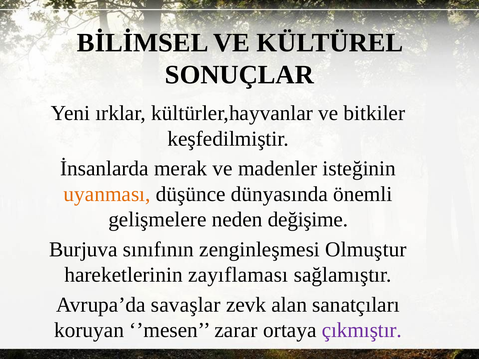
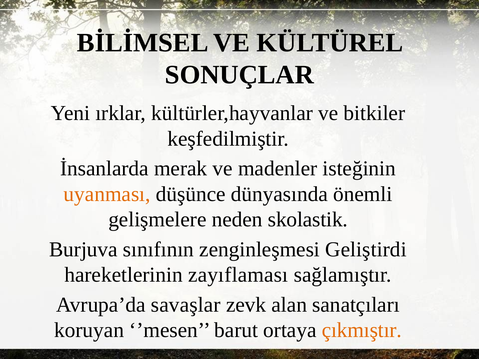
değişime: değişime -> skolastik
Olmuştur: Olmuştur -> Geliştirdi
zarar: zarar -> barut
çıkmıştır colour: purple -> orange
